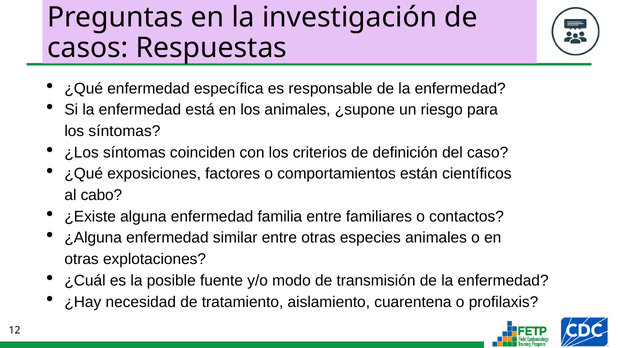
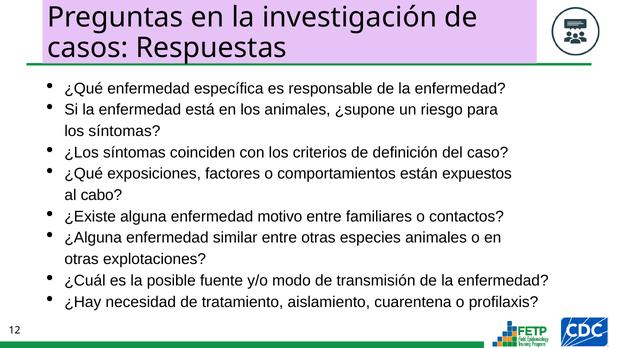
científicos: científicos -> expuestos
familia: familia -> motivo
